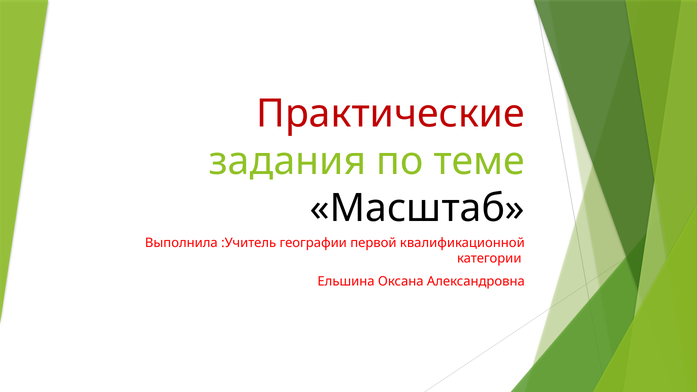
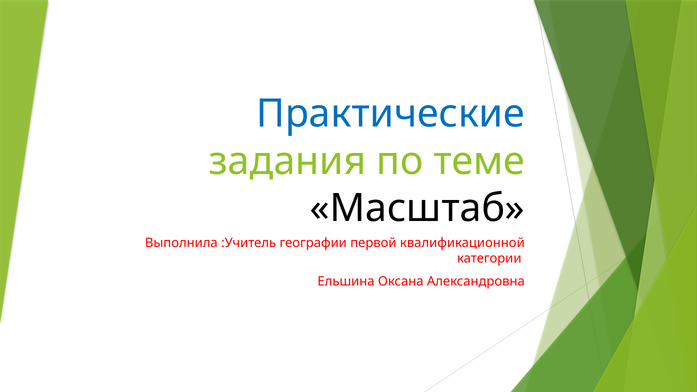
Практические colour: red -> blue
